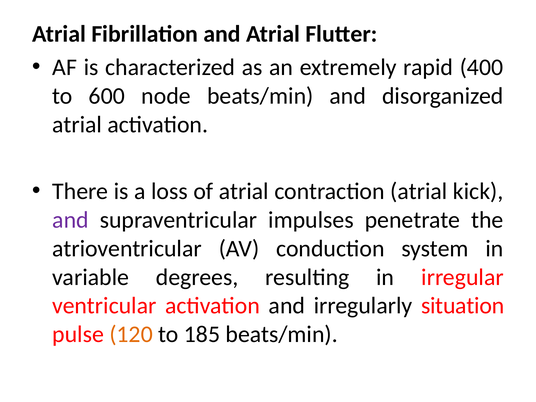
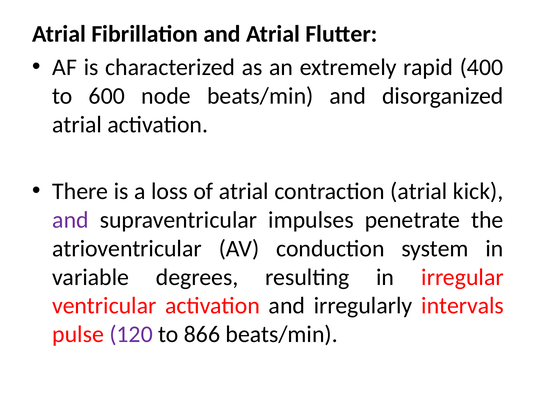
situation: situation -> intervals
120 colour: orange -> purple
185: 185 -> 866
